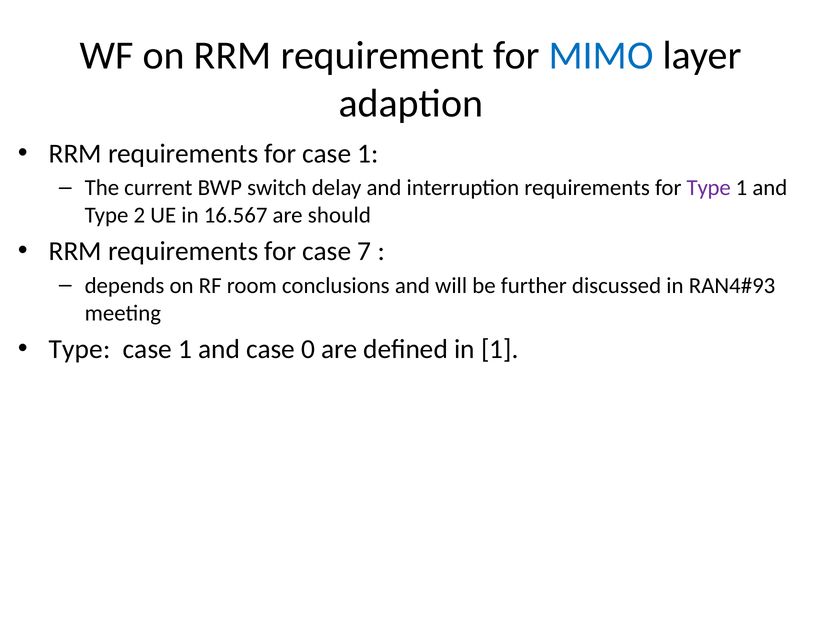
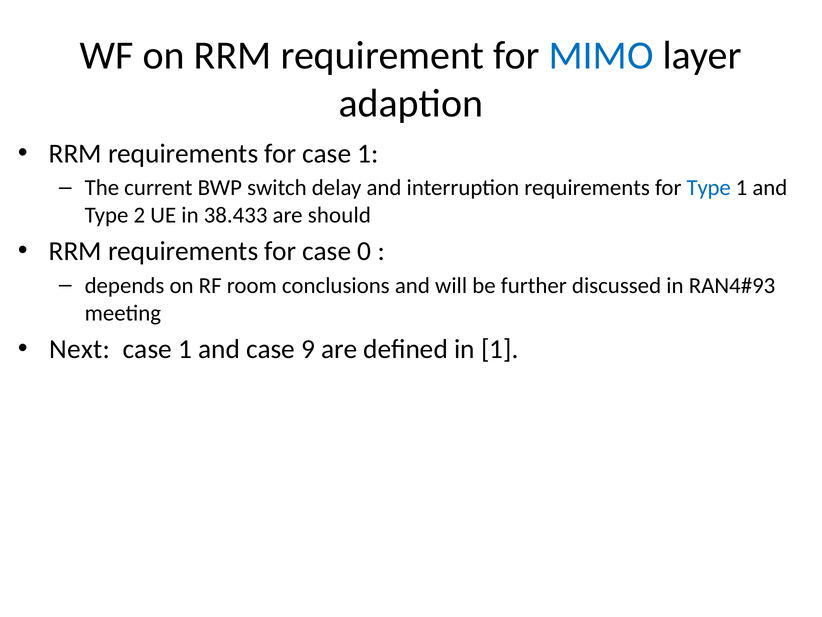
Type at (709, 188) colour: purple -> blue
16.567: 16.567 -> 38.433
7: 7 -> 0
Type at (80, 349): Type -> Next
0: 0 -> 9
